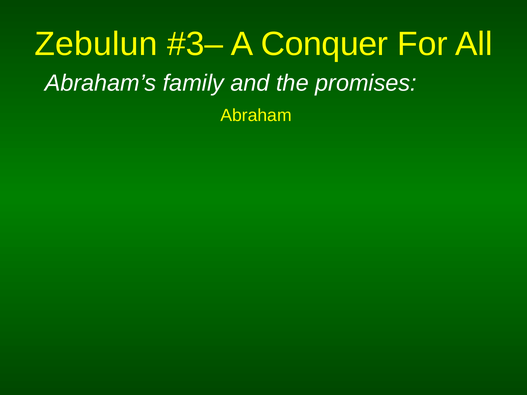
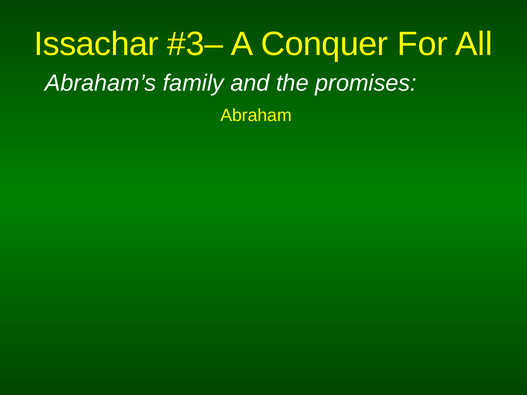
Zebulun: Zebulun -> Issachar
